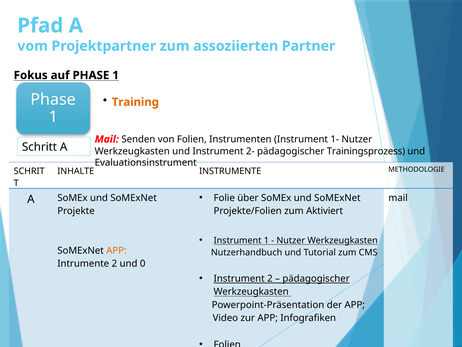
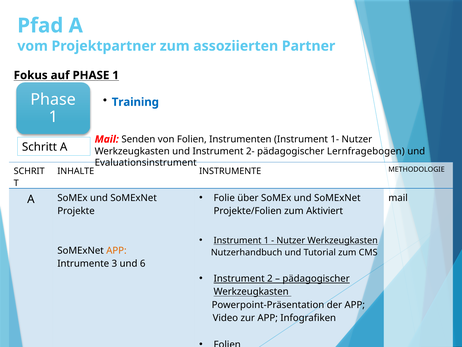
Training colour: orange -> blue
Trainingsprozess: Trainingsprozess -> Lernfragebogen
Intrumente 2: 2 -> 3
0: 0 -> 6
